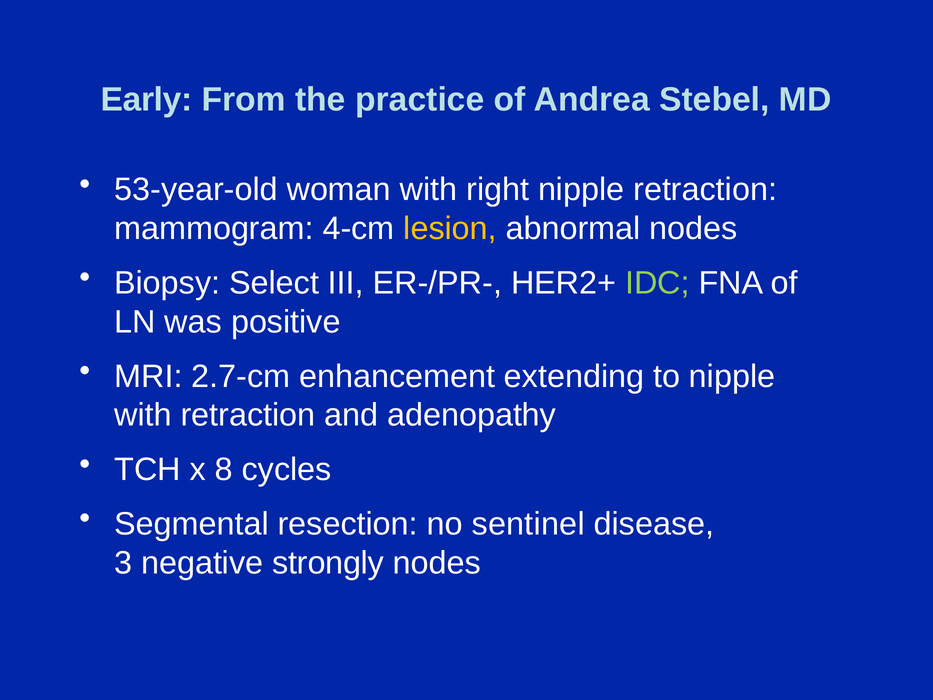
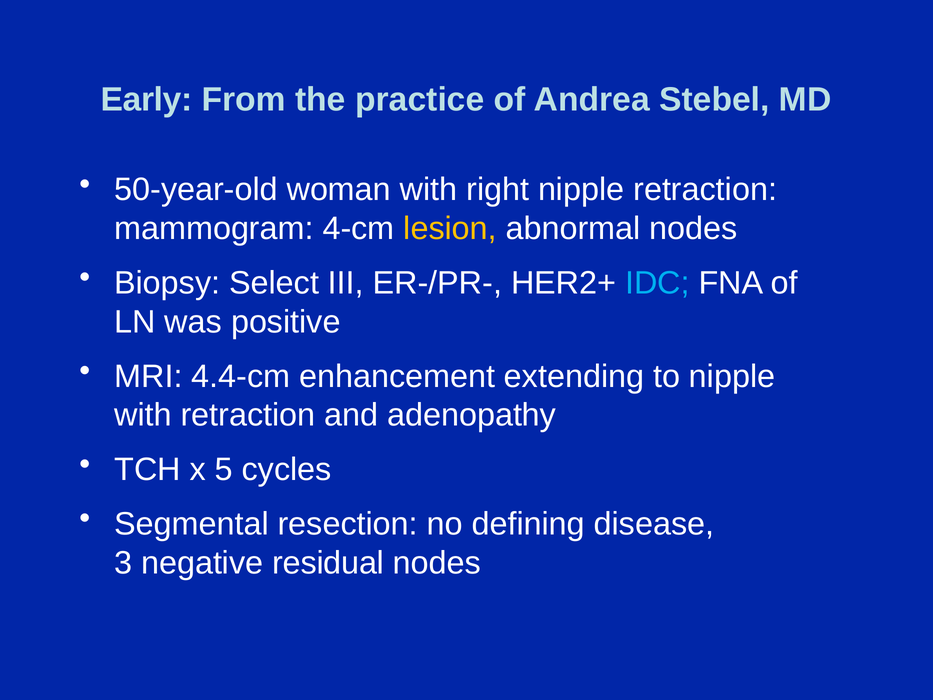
53-year-old: 53-year-old -> 50-year-old
IDC colour: light green -> light blue
2.7-cm: 2.7-cm -> 4.4-cm
8: 8 -> 5
sentinel: sentinel -> defining
strongly: strongly -> residual
